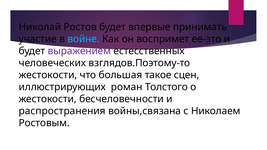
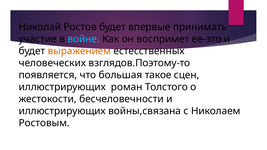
выражением colour: purple -> orange
жестокости at (48, 75): жестокости -> появляется
распространения at (62, 111): распространения -> иллюстрирующих
